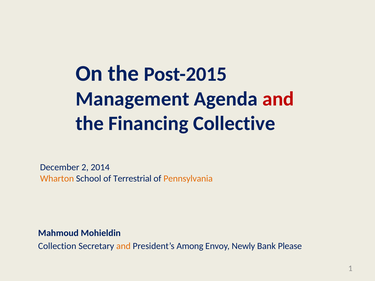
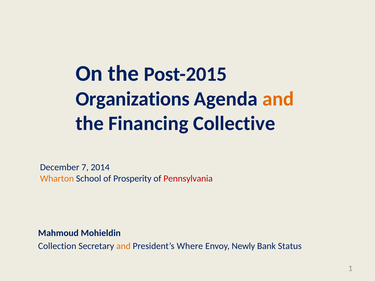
Management: Management -> Organizations
and at (278, 99) colour: red -> orange
2: 2 -> 7
Terrestrial: Terrestrial -> Prosperity
Pennsylvania colour: orange -> red
Among: Among -> Where
Please: Please -> Status
